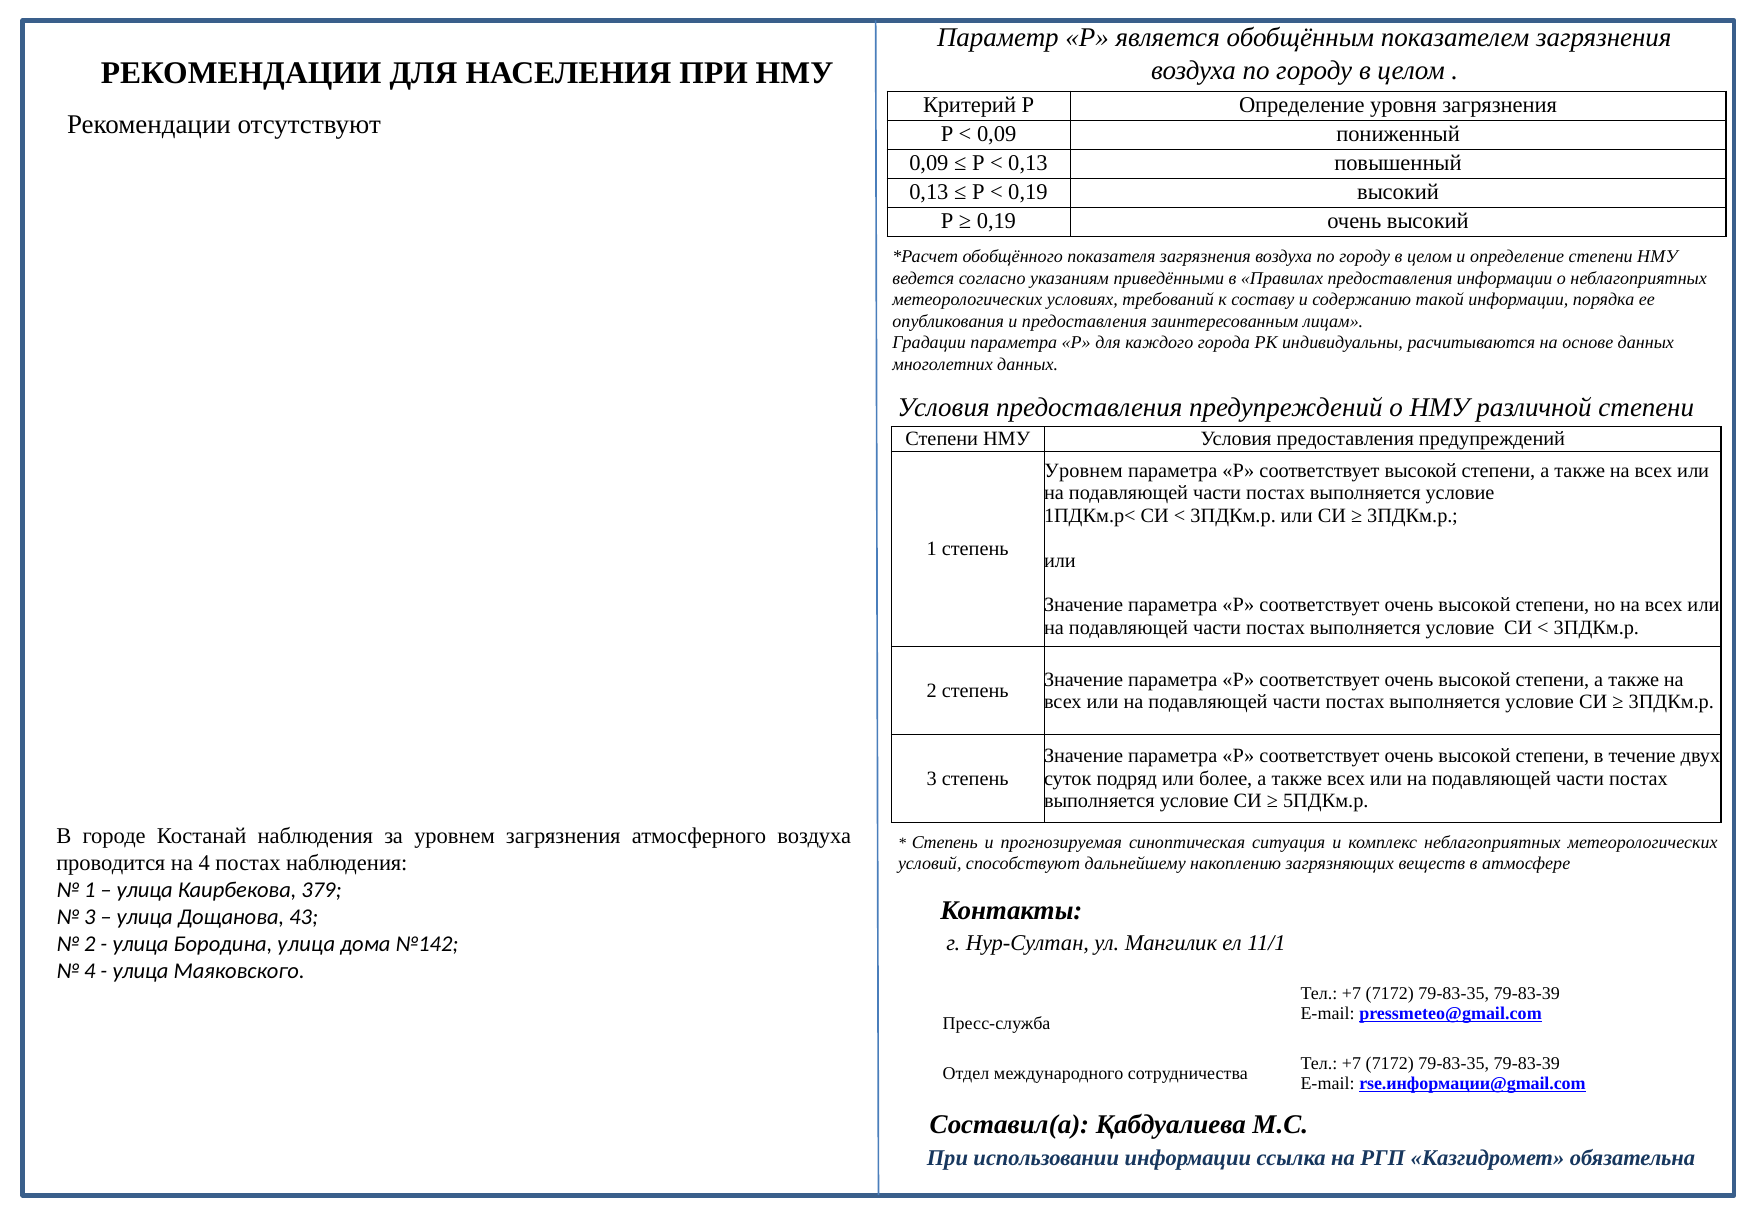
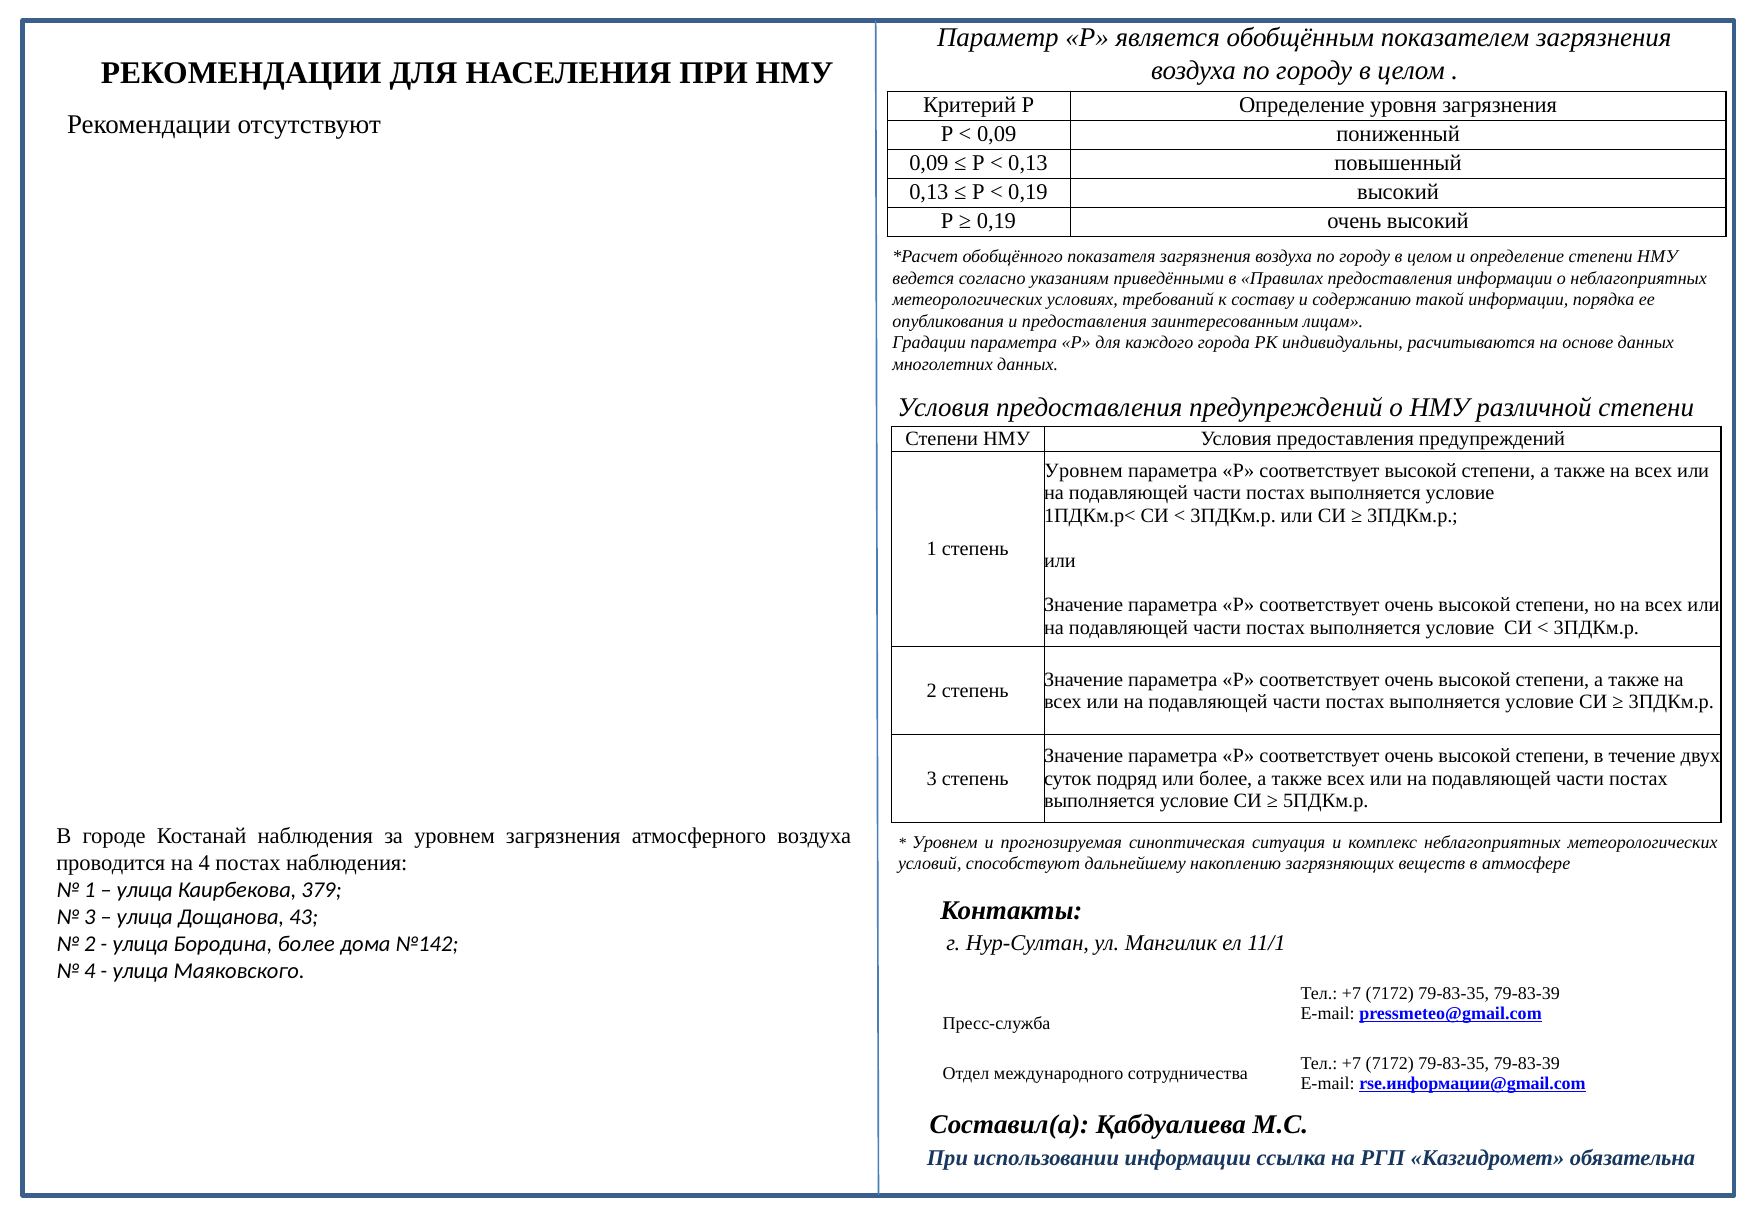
Степень at (945, 843): Степень -> Уровнем
Бородина улица: улица -> более
